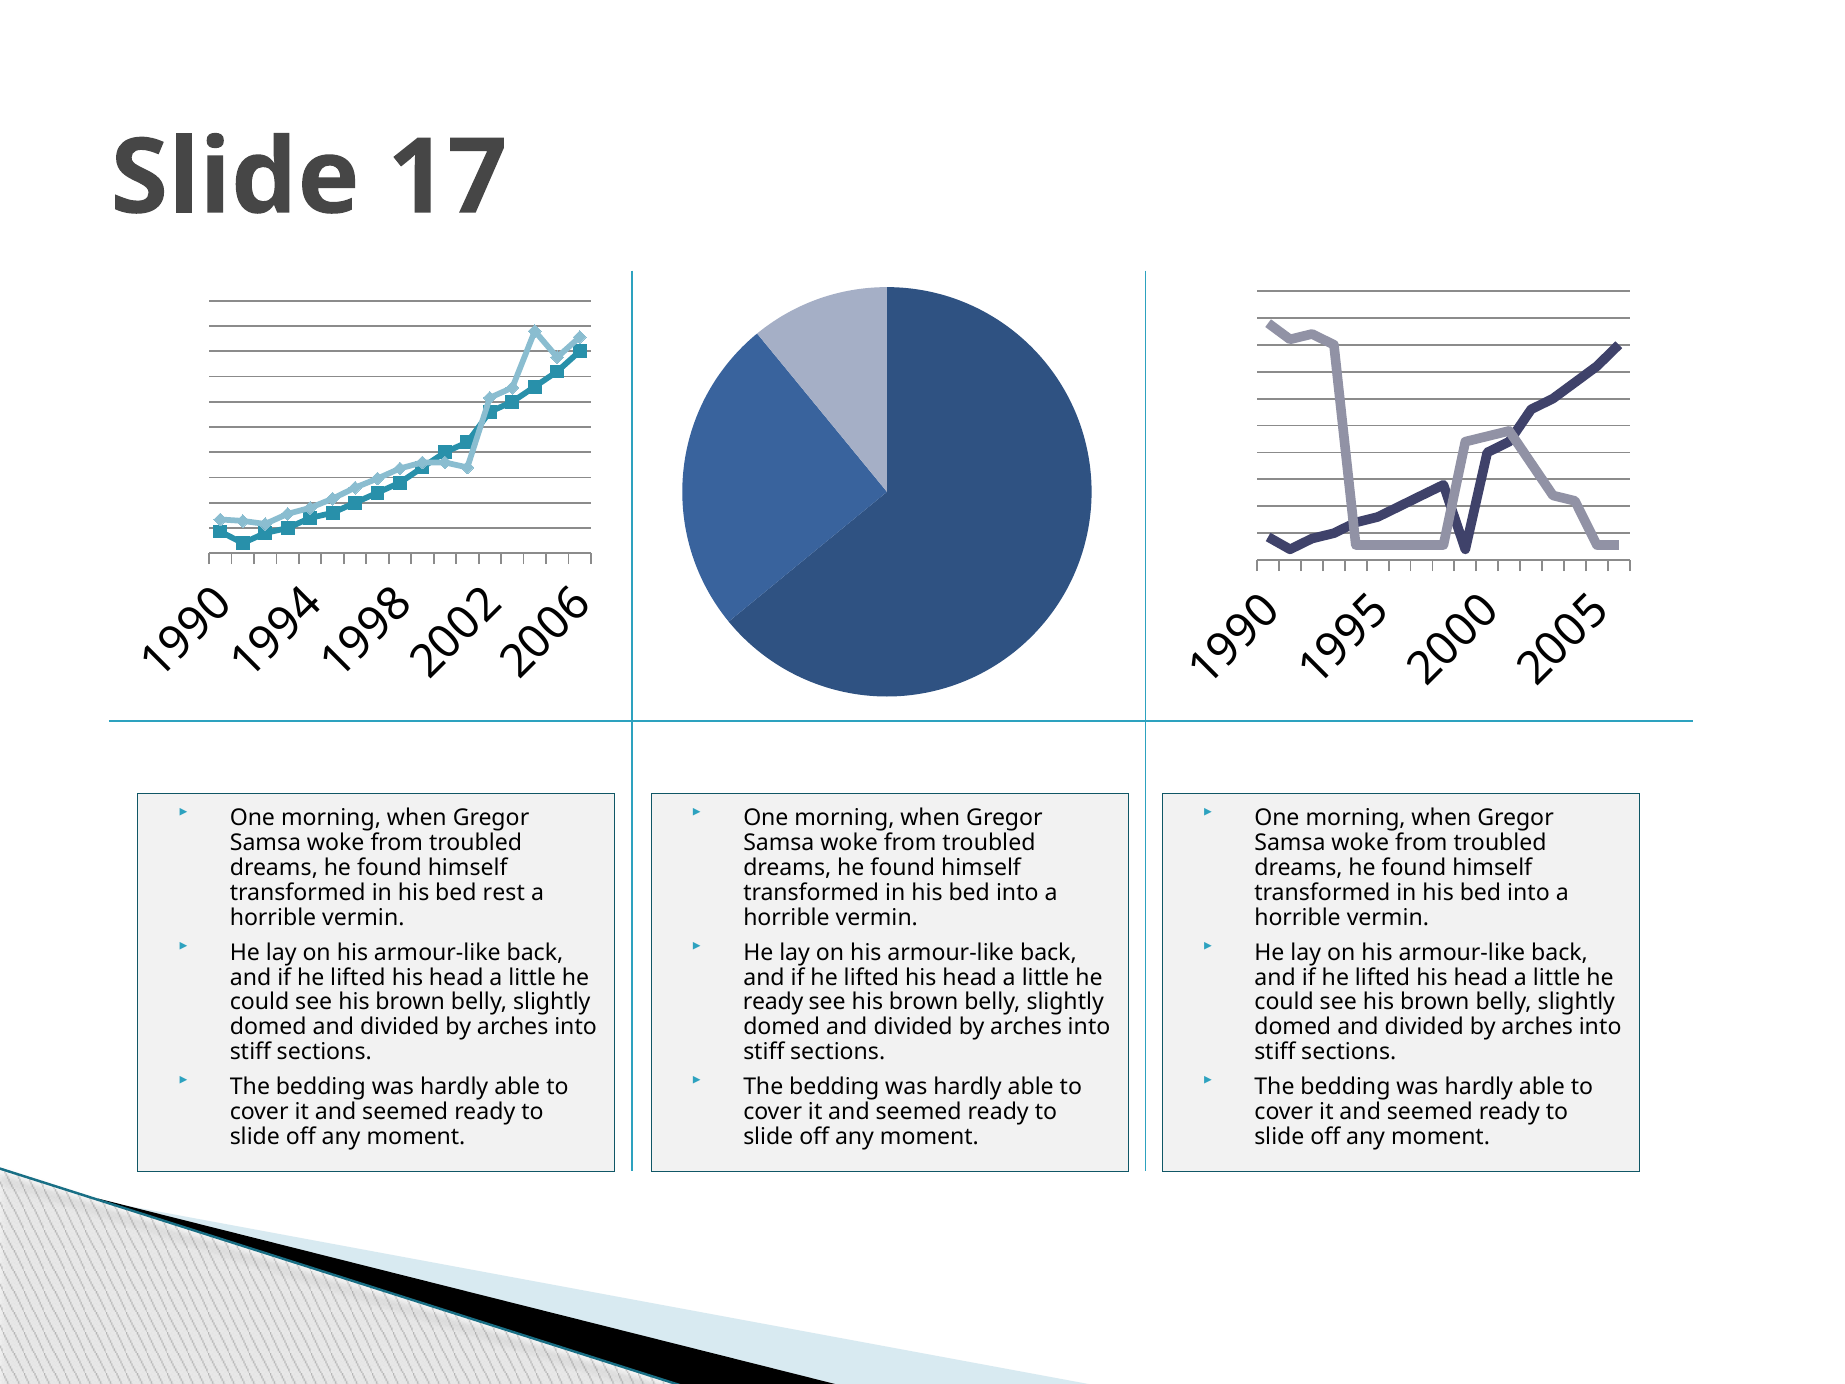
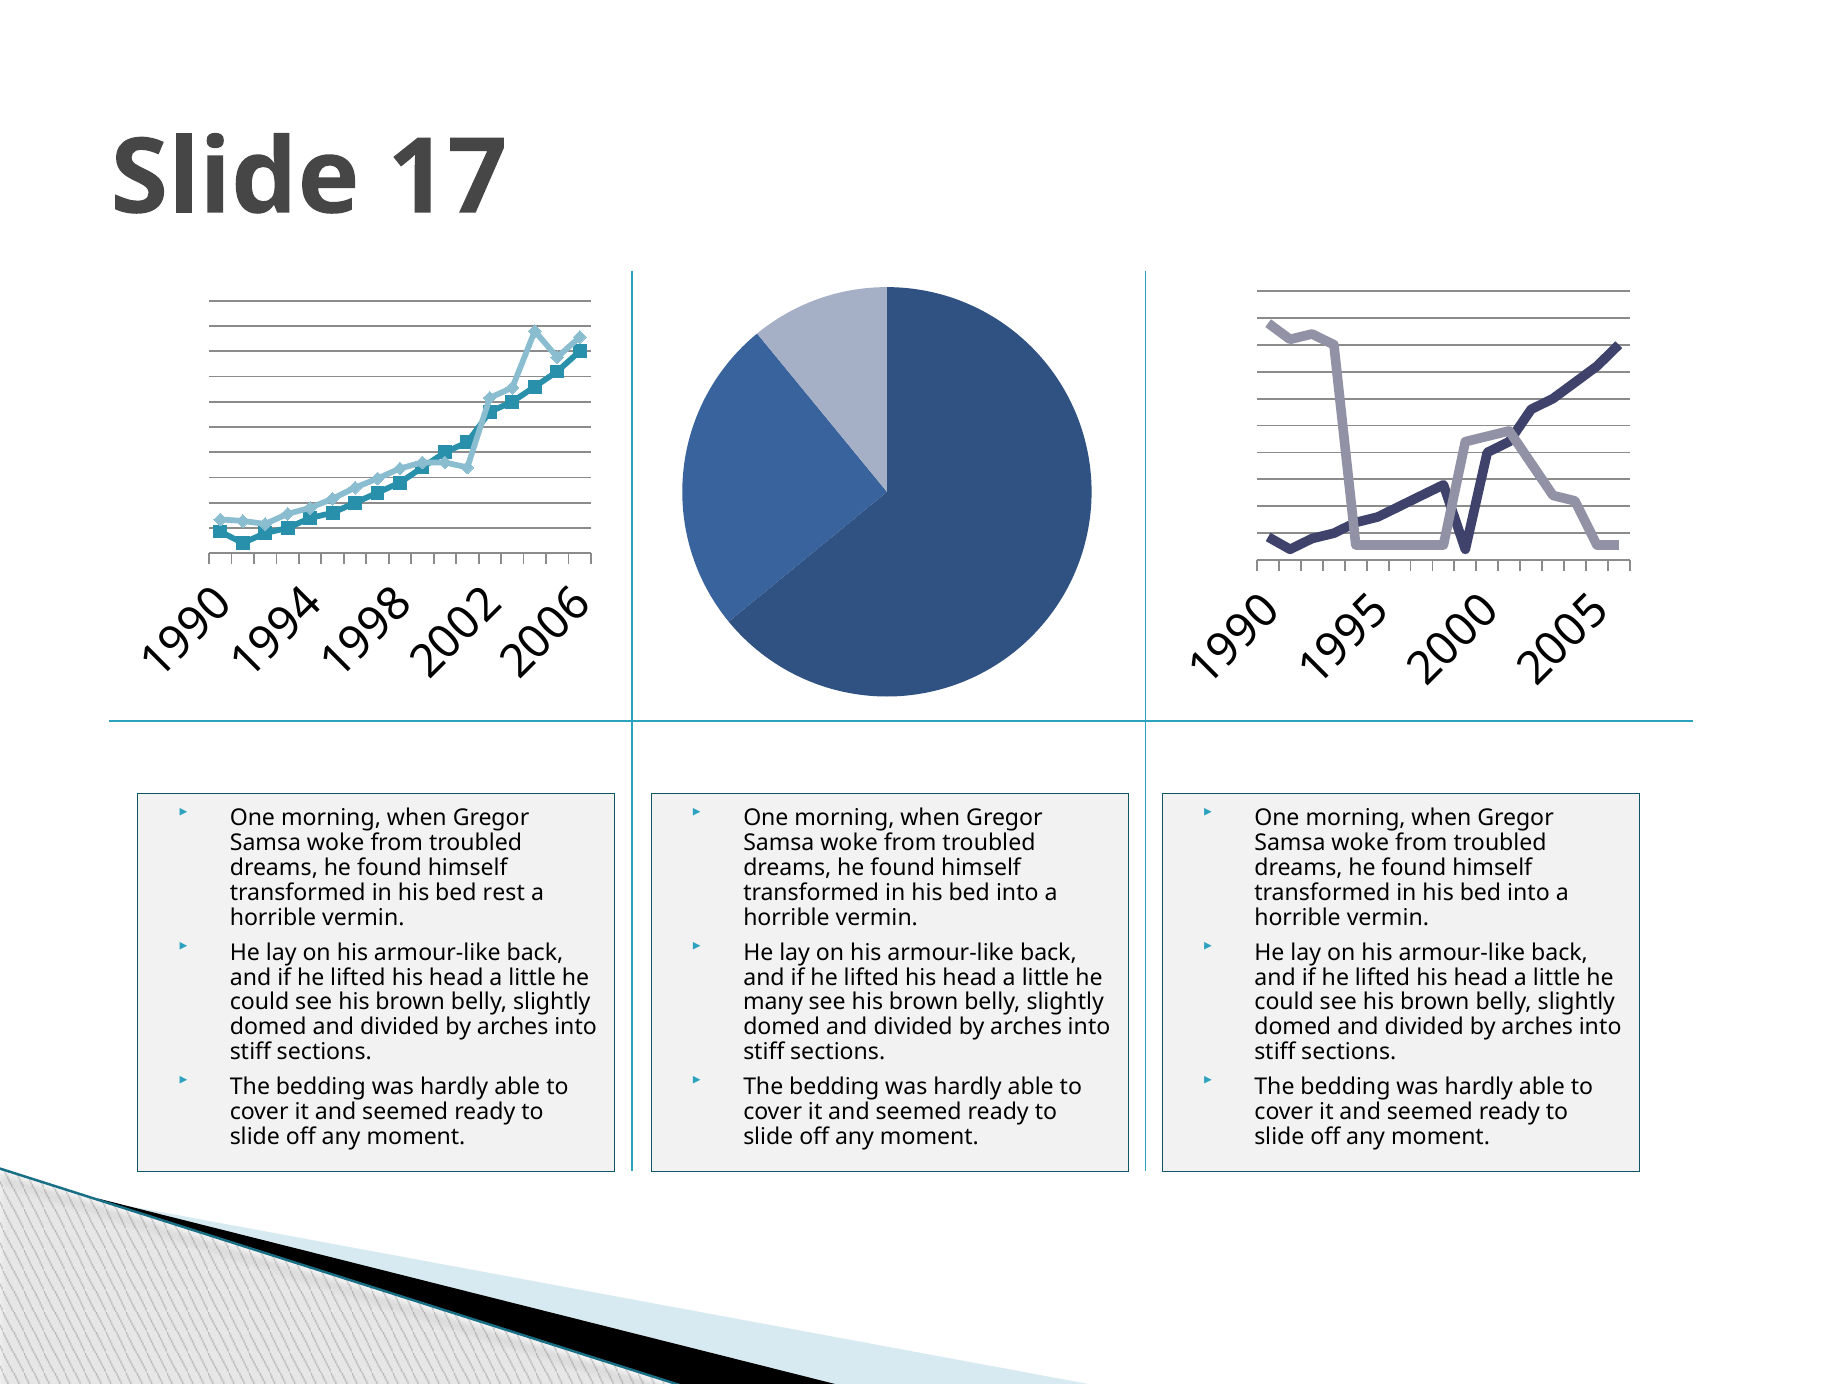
ready at (773, 1002): ready -> many
